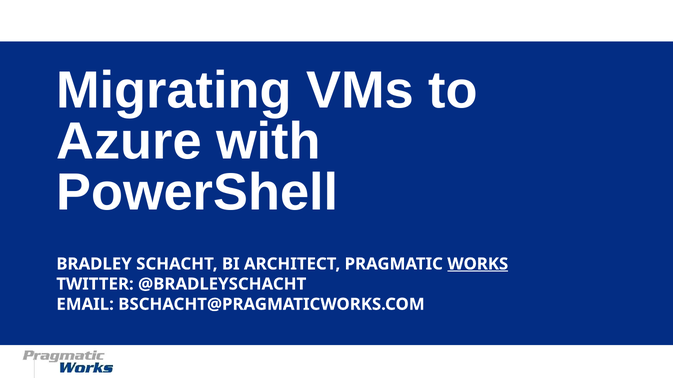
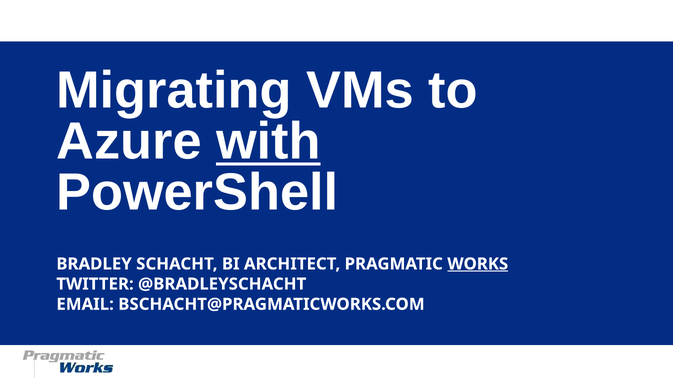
with underline: none -> present
